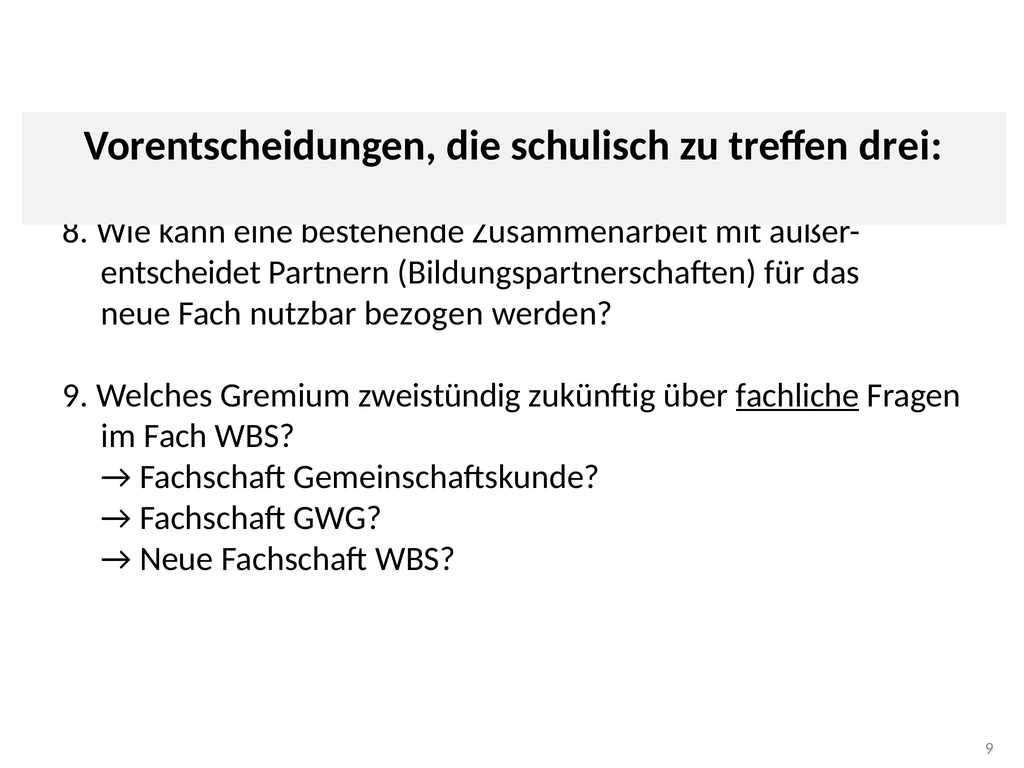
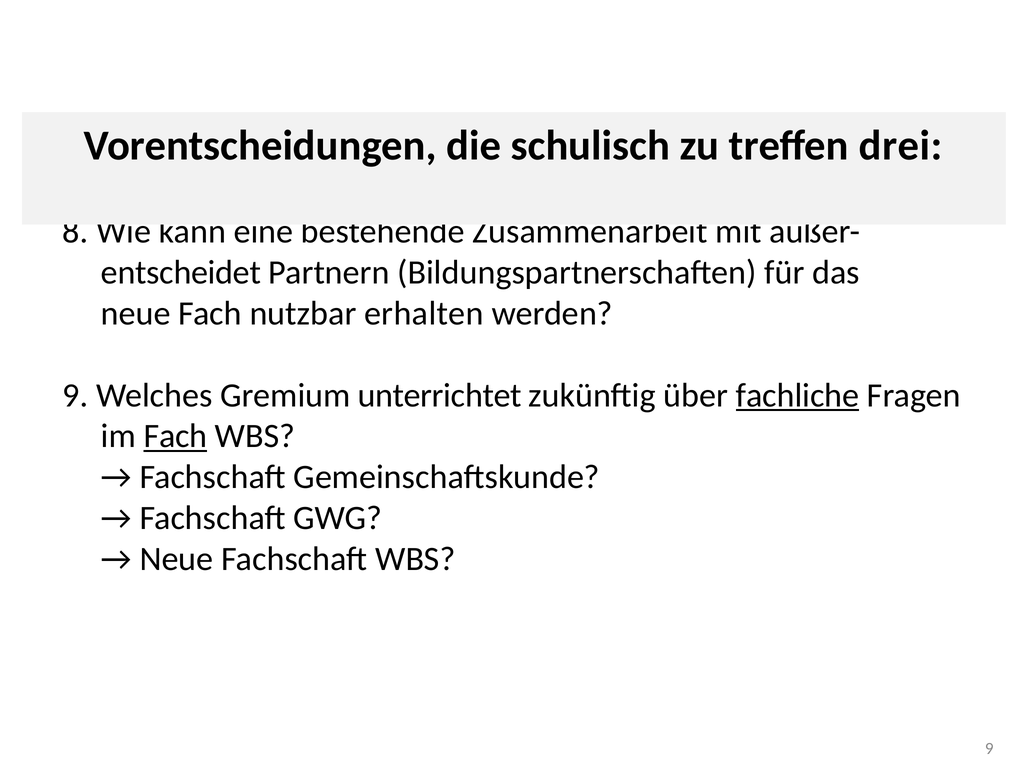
bezogen: bezogen -> erhalten
zweistündig: zweistündig -> unterrichtet
Fach at (175, 436) underline: none -> present
